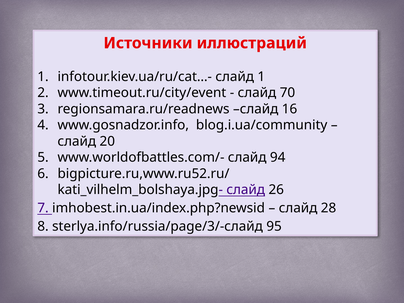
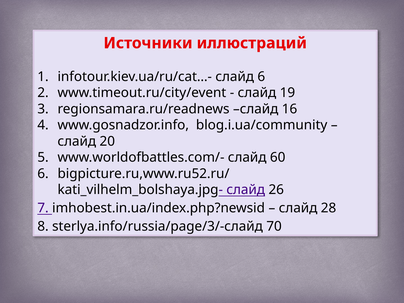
слайд 1: 1 -> 6
70: 70 -> 19
94: 94 -> 60
95: 95 -> 70
